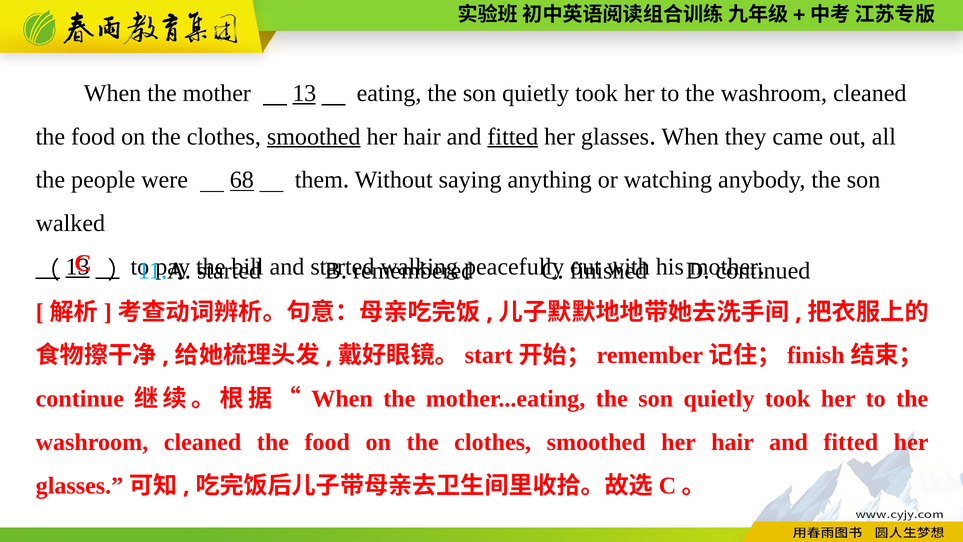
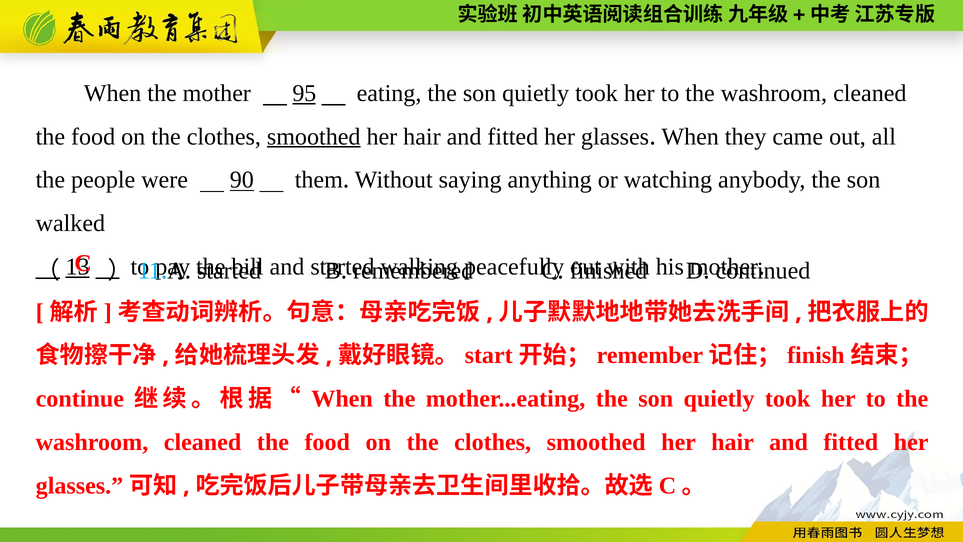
mother 13: 13 -> 95
fitted at (513, 136) underline: present -> none
68: 68 -> 90
